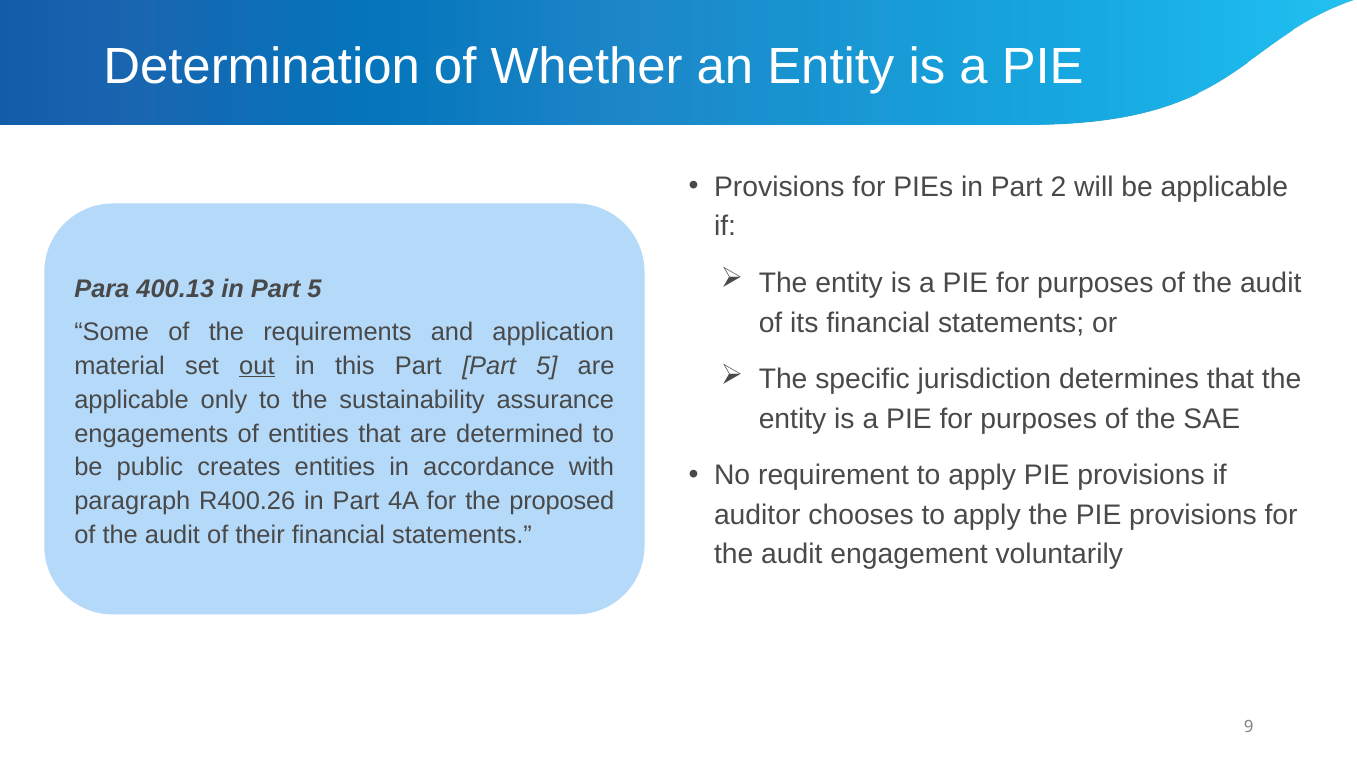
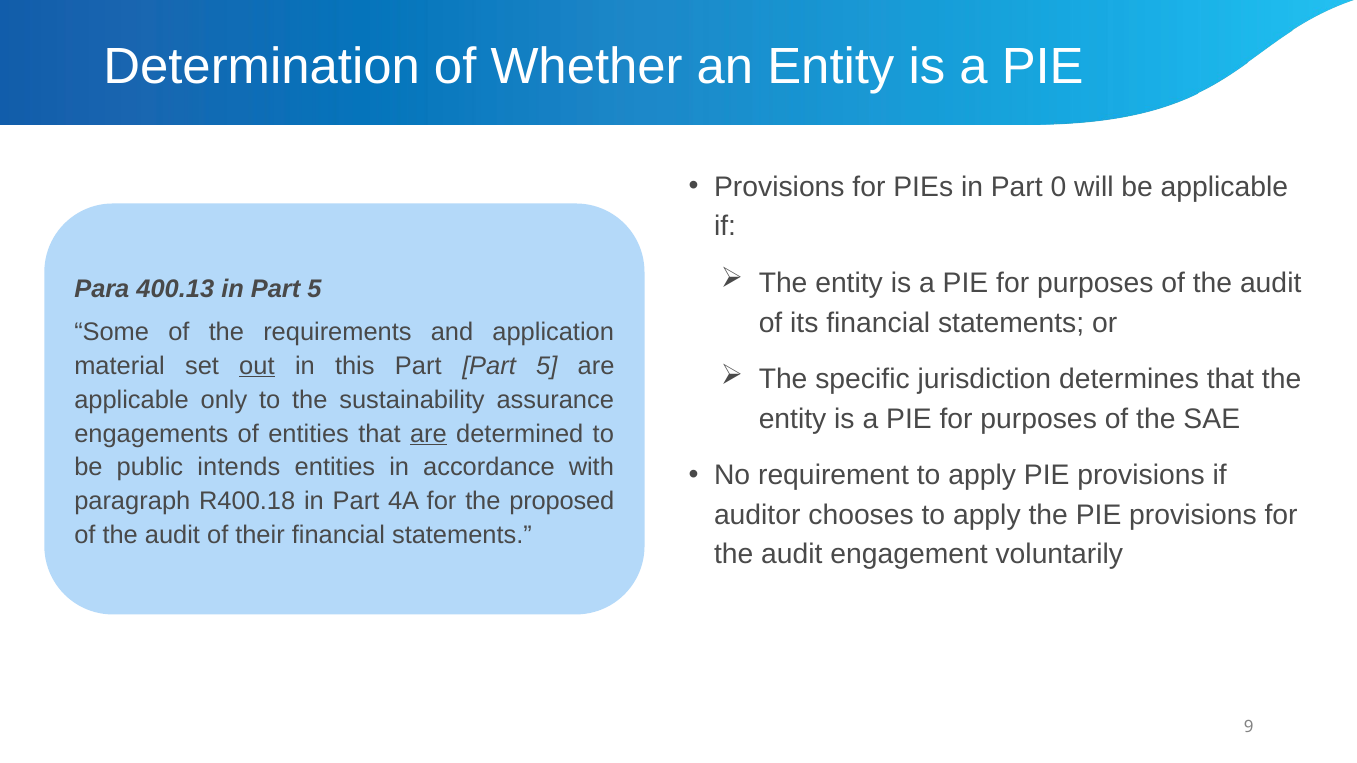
2: 2 -> 0
are at (428, 434) underline: none -> present
creates: creates -> intends
R400.26: R400.26 -> R400.18
